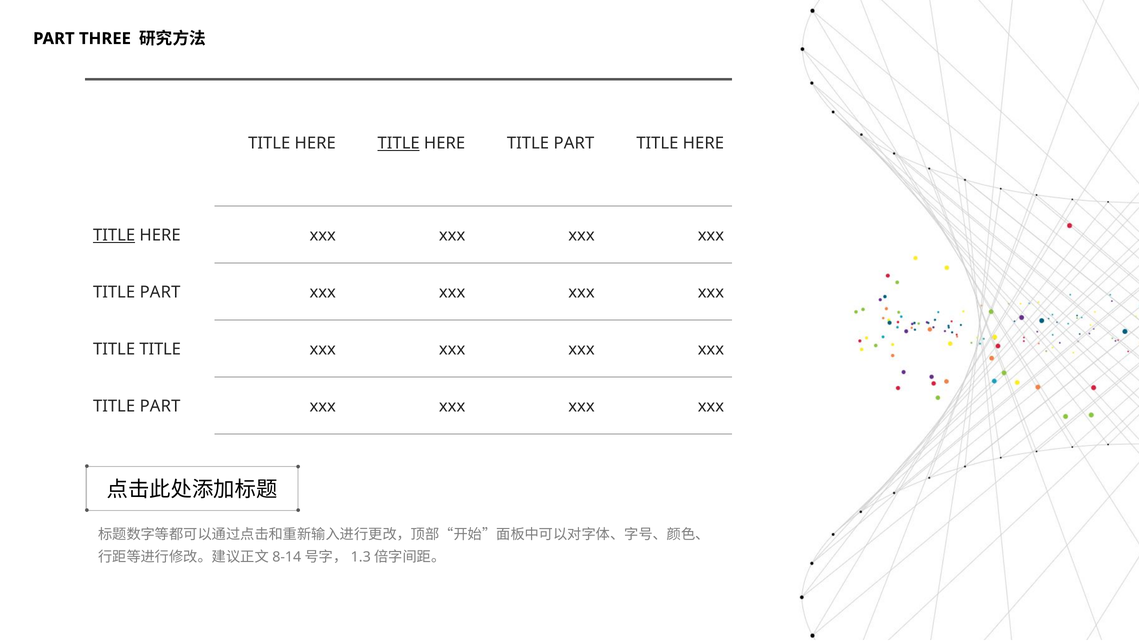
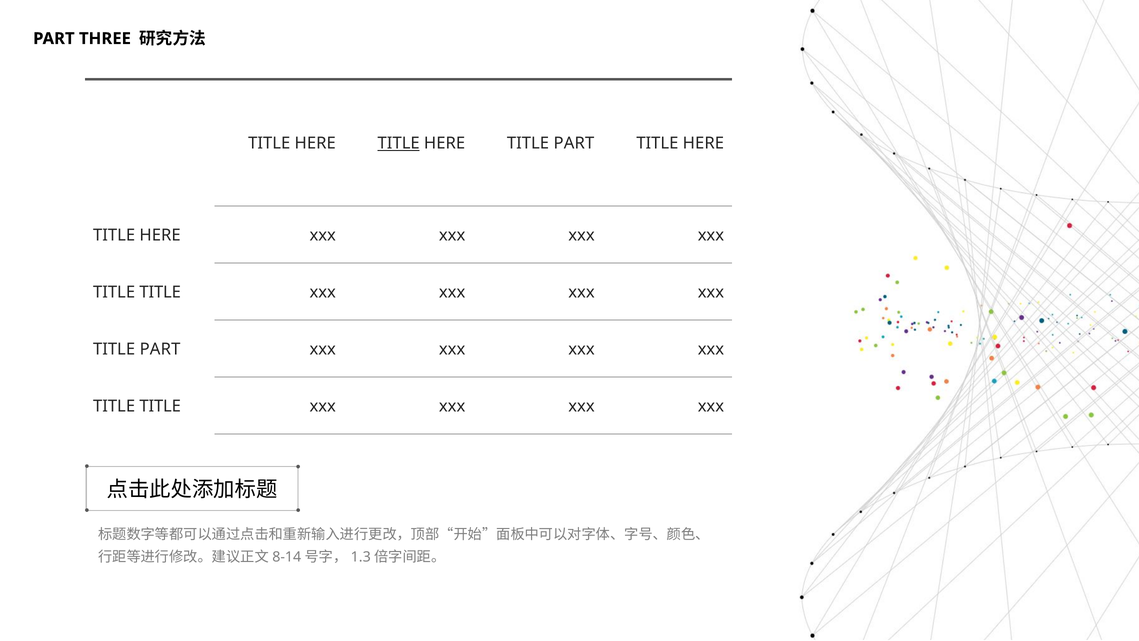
TITLE at (114, 235) underline: present -> none
PART at (160, 292): PART -> TITLE
TITLE at (160, 349): TITLE -> PART
PART at (160, 406): PART -> TITLE
